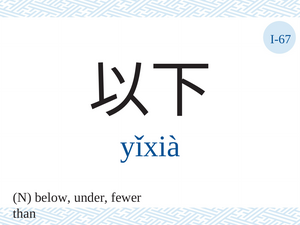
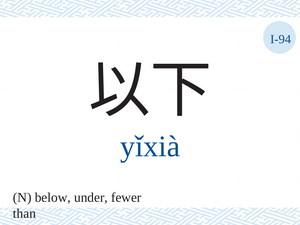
I-67: I-67 -> I-94
